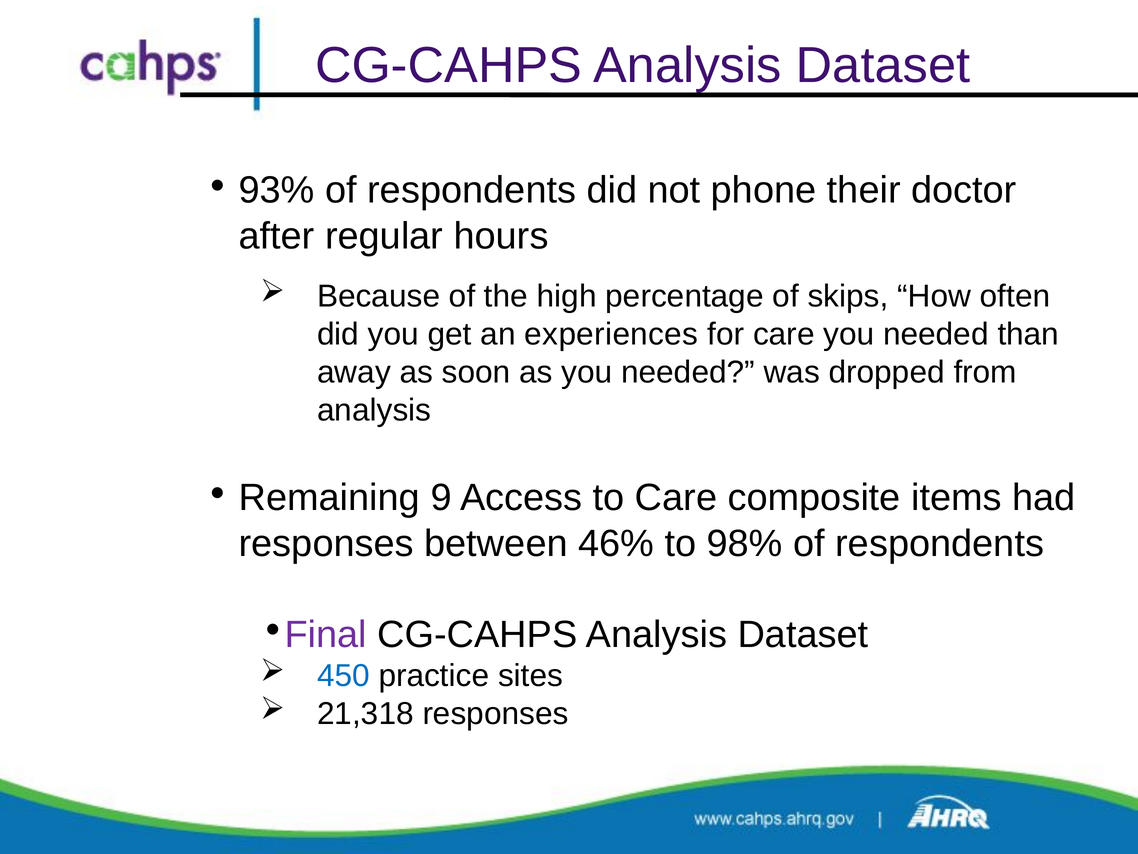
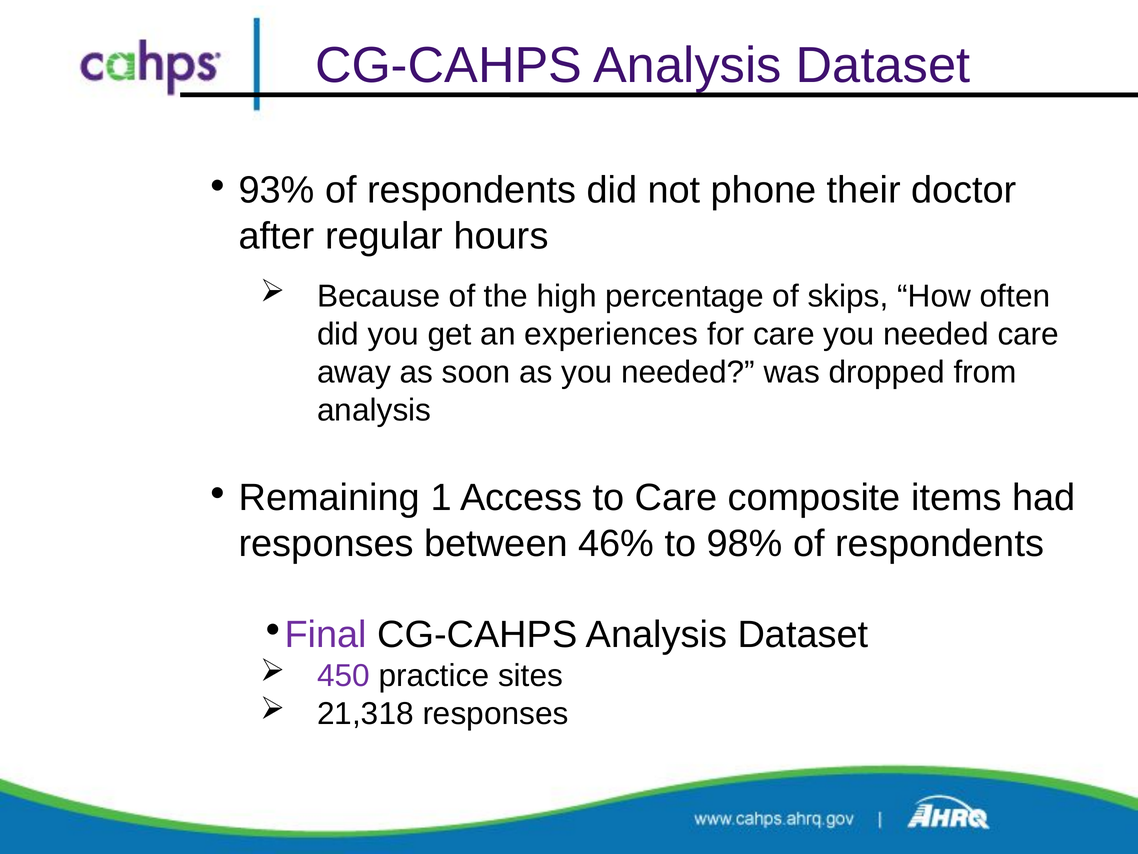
needed than: than -> care
9: 9 -> 1
450 colour: blue -> purple
